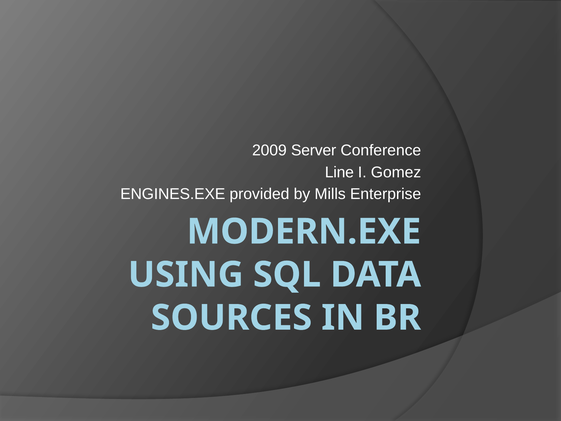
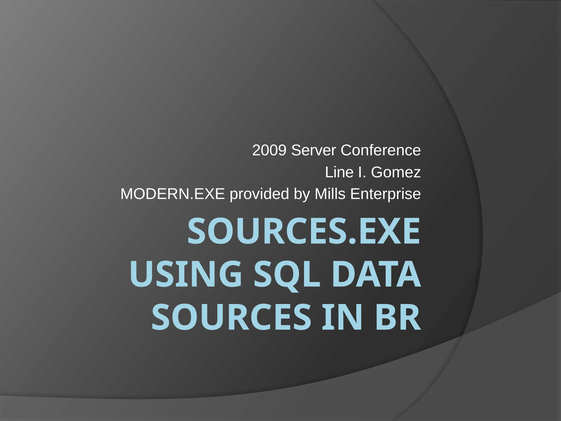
ENGINES.EXE: ENGINES.EXE -> MODERN.EXE
MODERN.EXE: MODERN.EXE -> SOURCES.EXE
